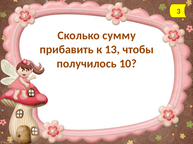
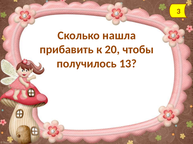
сумму: сумму -> нашла
13: 13 -> 20
10: 10 -> 13
